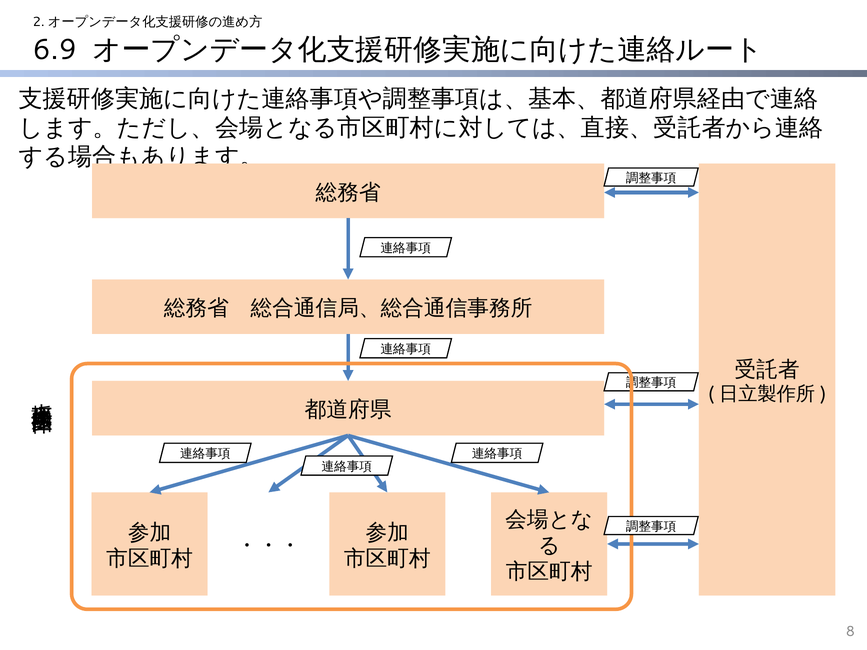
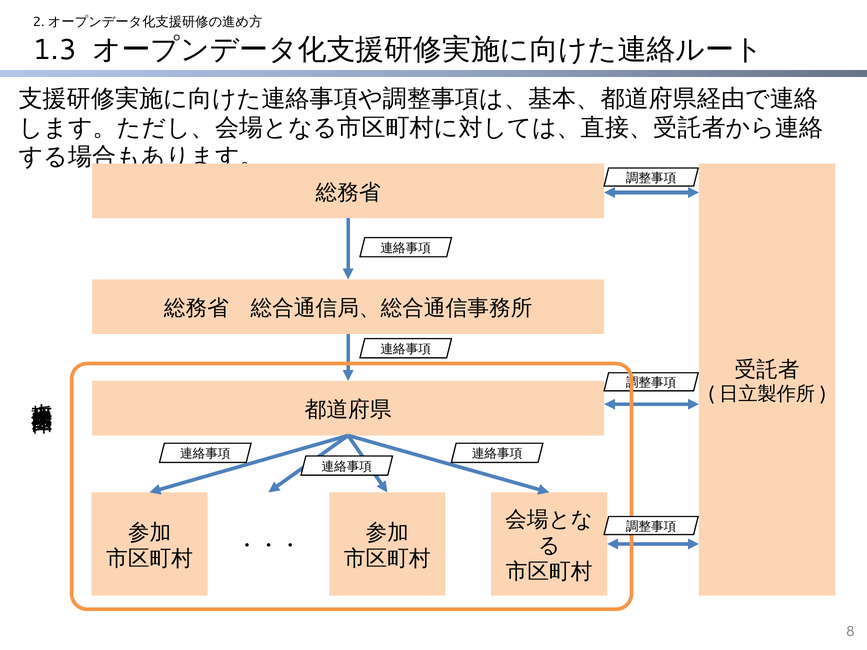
6.9: 6.9 -> 1.3
